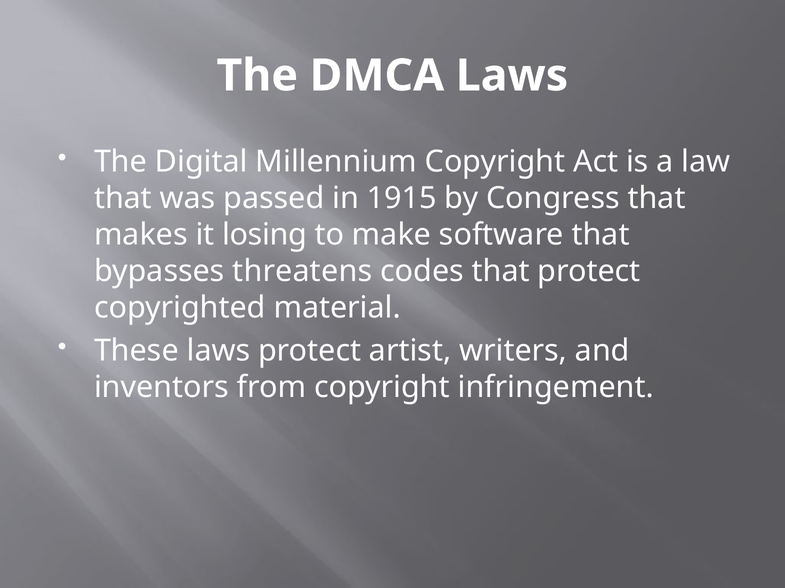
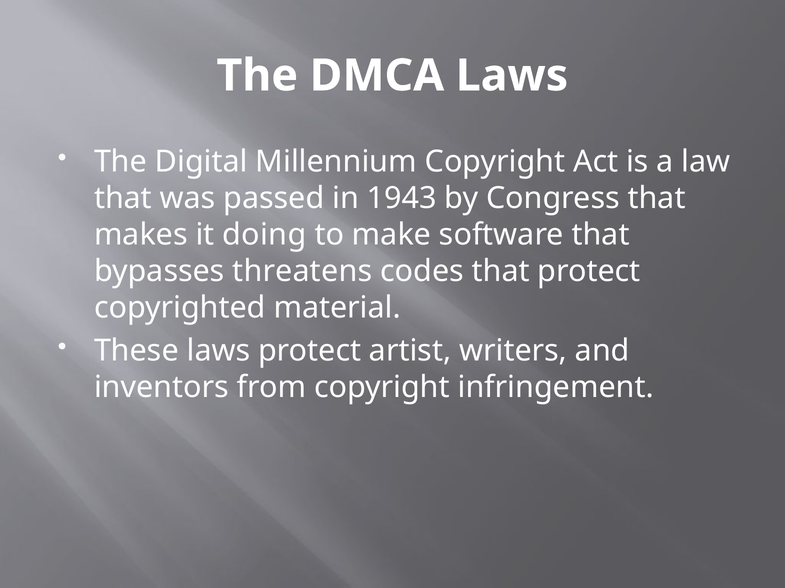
1915: 1915 -> 1943
losing: losing -> doing
